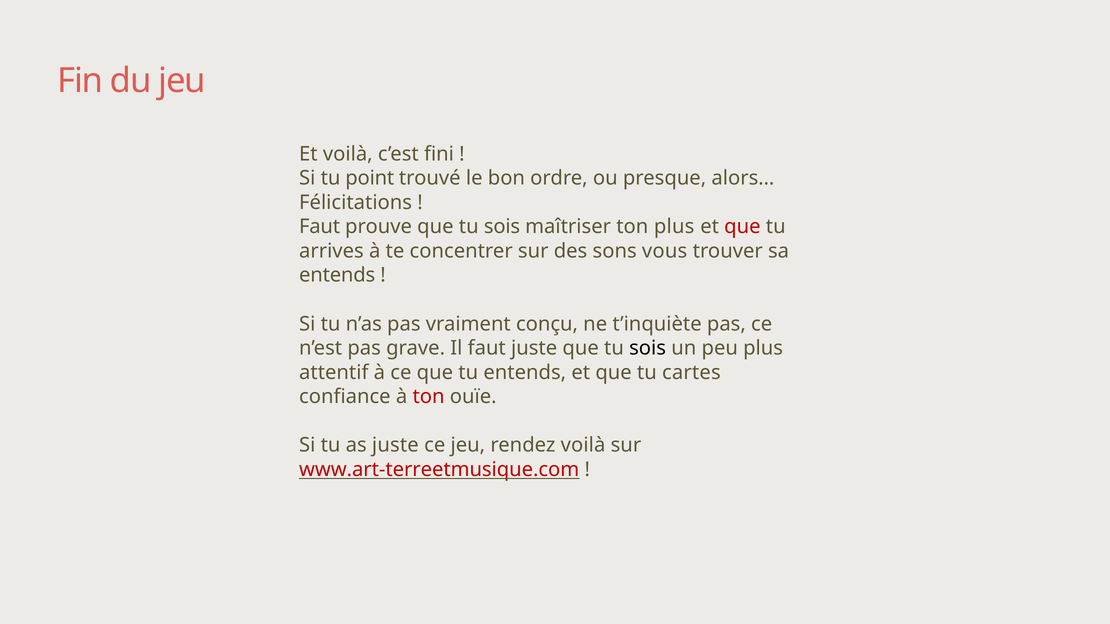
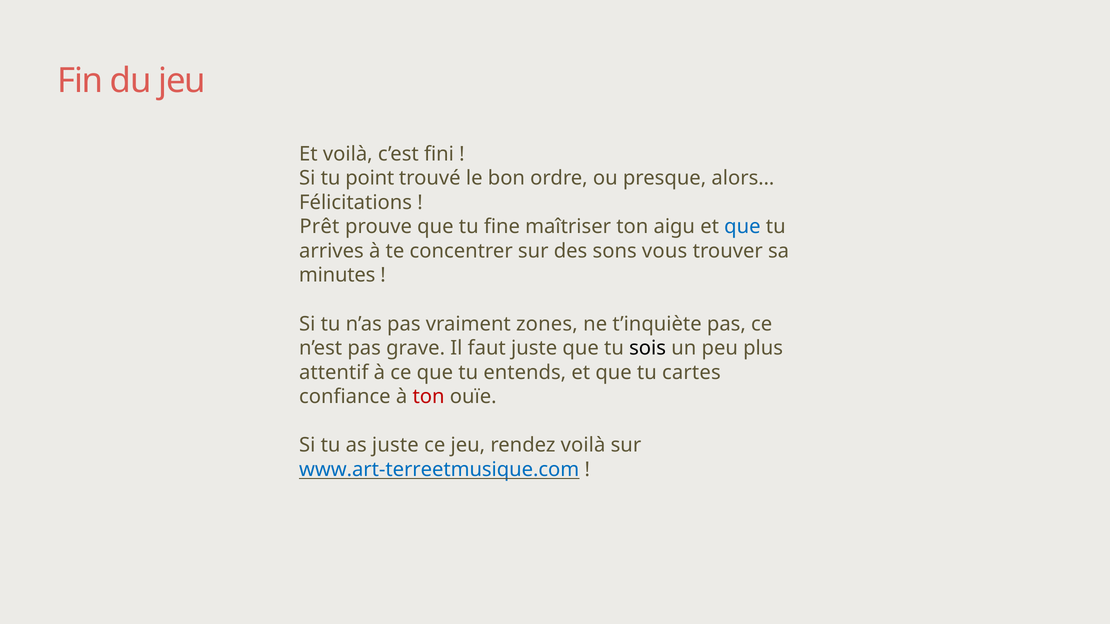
Faut at (320, 227): Faut -> Prêt
prouve que tu sois: sois -> fine
ton plus: plus -> aigu
que at (742, 227) colour: red -> blue
entends at (337, 275): entends -> minutes
conçu: conçu -> zones
www.art-terreetmusique.com colour: red -> blue
